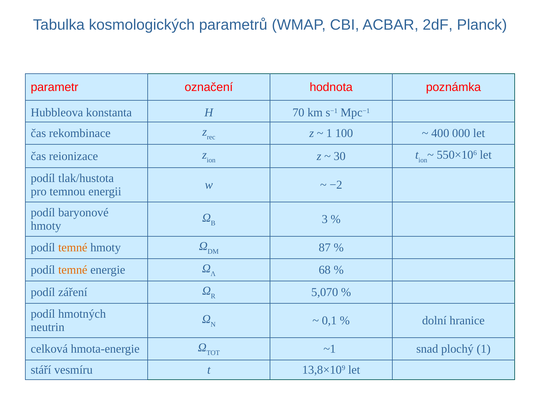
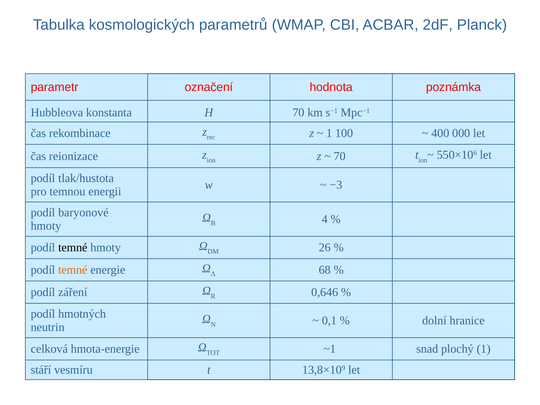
30 at (340, 156): 30 -> 70
−2: −2 -> −3
3: 3 -> 4
temné at (73, 247) colour: orange -> black
87: 87 -> 26
5,070: 5,070 -> 0,646
